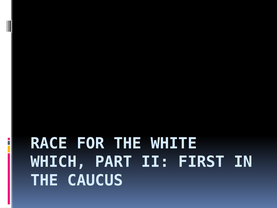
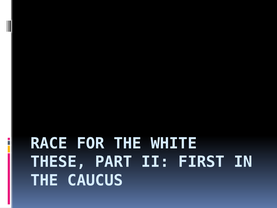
WHICH: WHICH -> THESE
